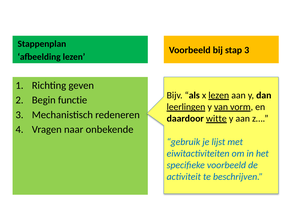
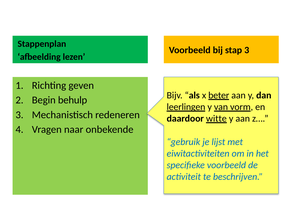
x lezen: lezen -> beter
functie: functie -> behulp
